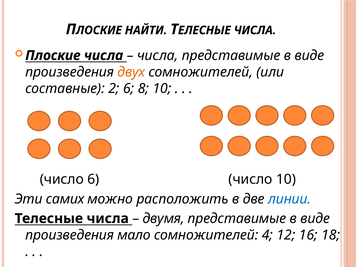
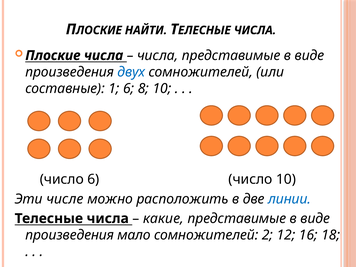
двух colour: orange -> blue
2: 2 -> 1
самих: самих -> числе
двумя: двумя -> какие
4: 4 -> 2
